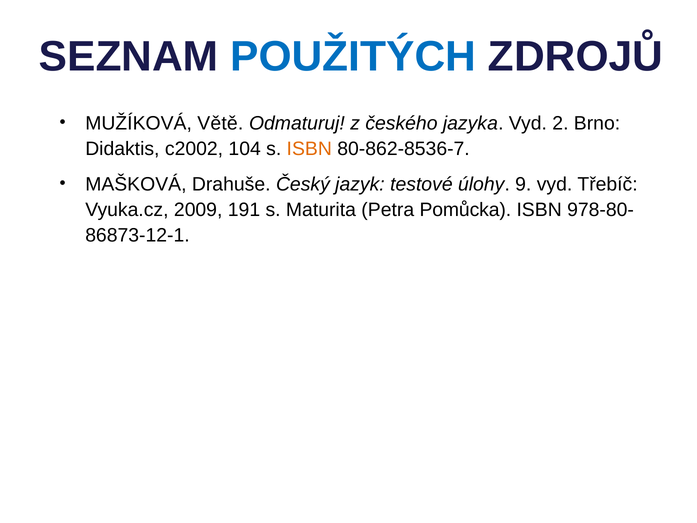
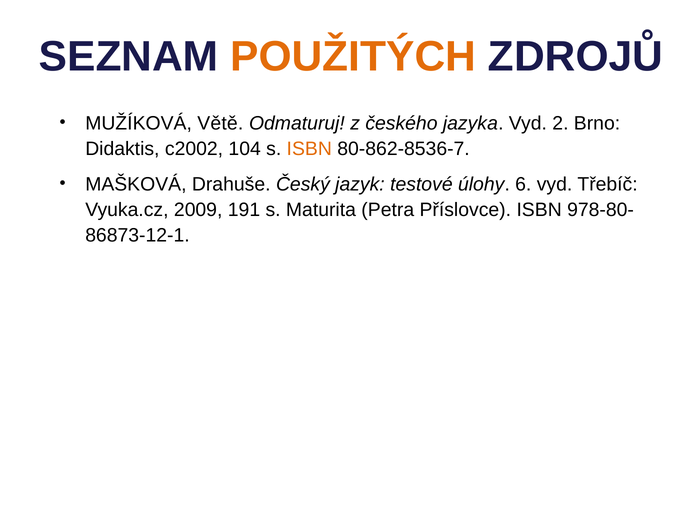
POUŽITÝCH colour: blue -> orange
9: 9 -> 6
Pomůcka: Pomůcka -> Příslovce
